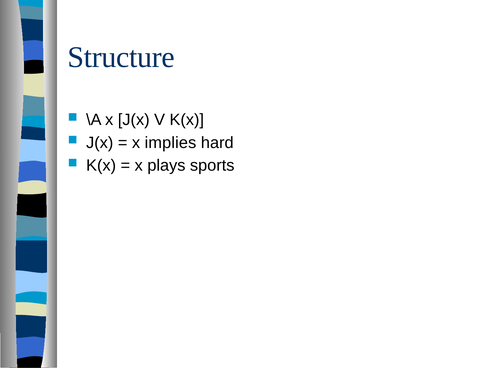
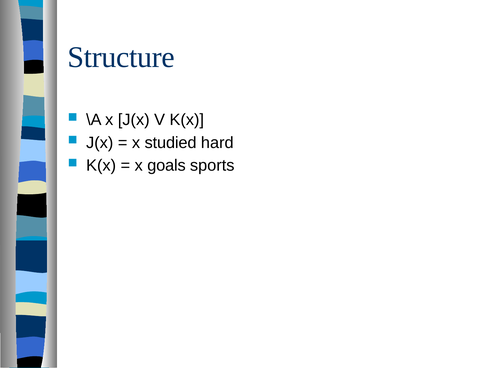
implies: implies -> studied
plays: plays -> goals
